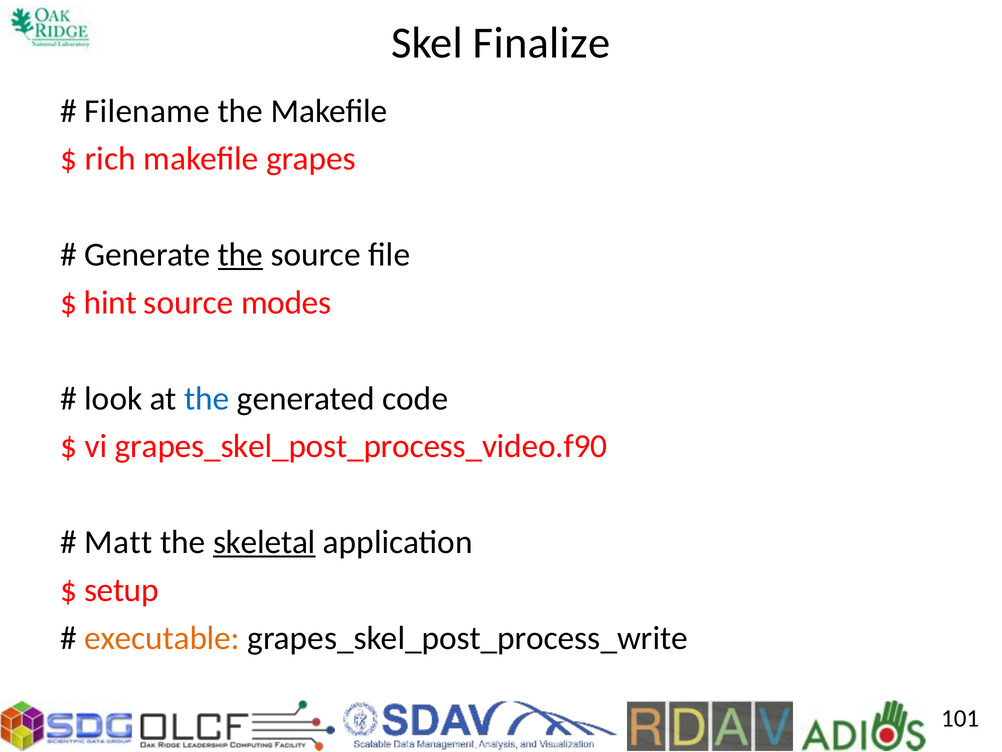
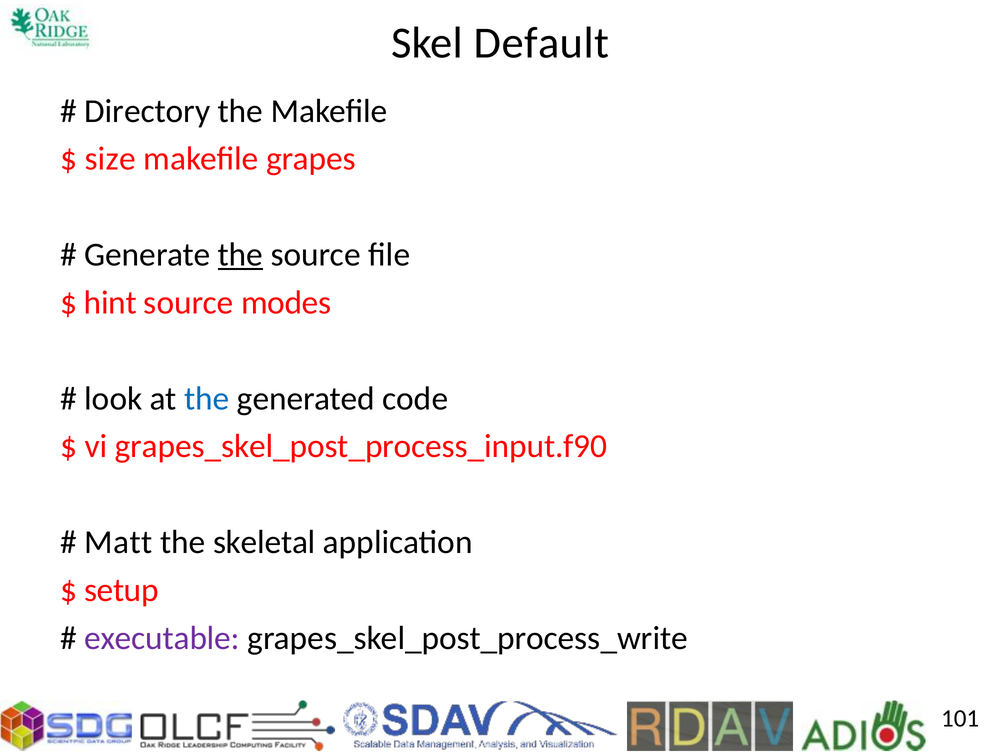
Finalize: Finalize -> Default
Filename: Filename -> Directory
rich: rich -> size
grapes_skel_post_process_video.f90: grapes_skel_post_process_video.f90 -> grapes_skel_post_process_input.f90
skeletal underline: present -> none
executable colour: orange -> purple
